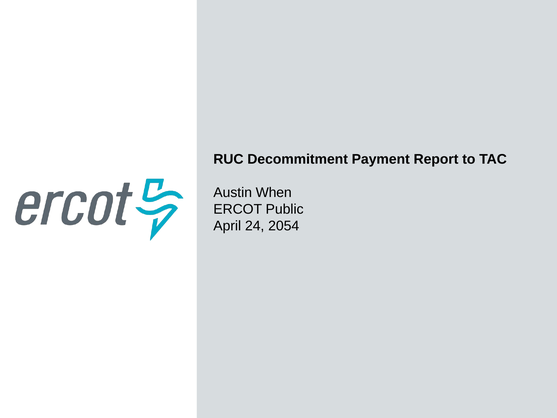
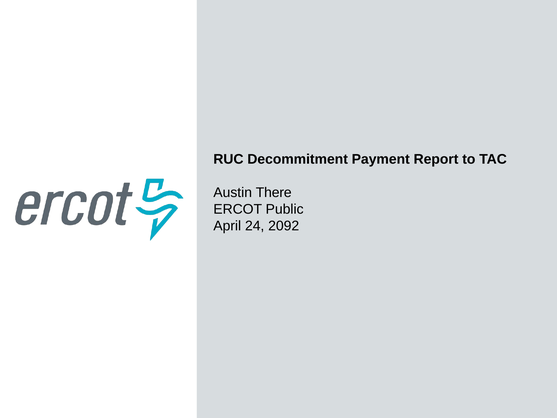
When: When -> There
2054: 2054 -> 2092
